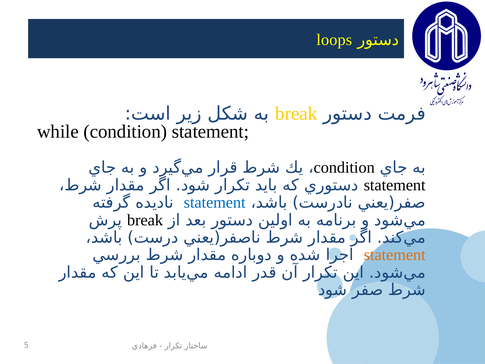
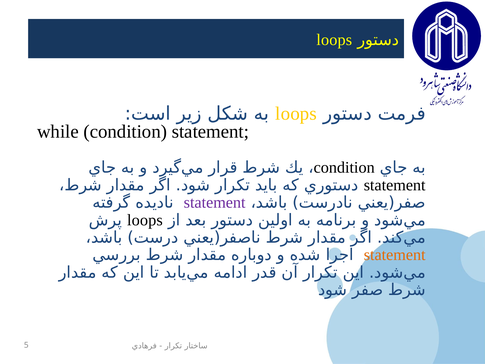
break at (296, 113): break -> loops
statement at (215, 202) colour: blue -> purple
break at (145, 220): break -> loops
